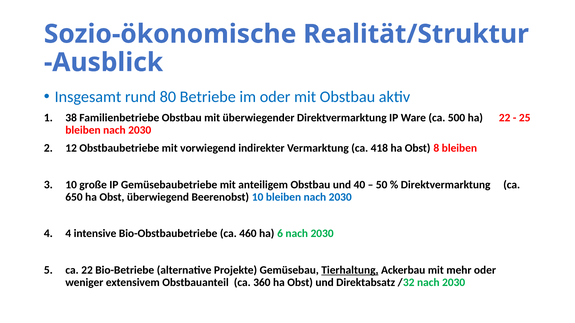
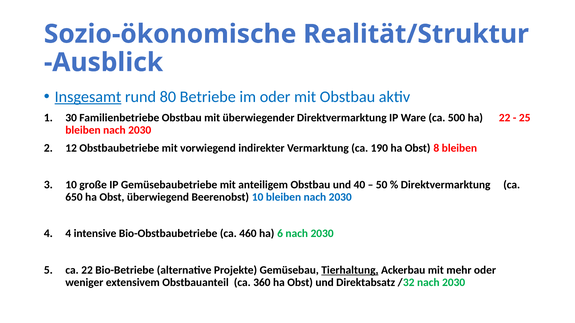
Insgesamt underline: none -> present
38: 38 -> 30
418: 418 -> 190
